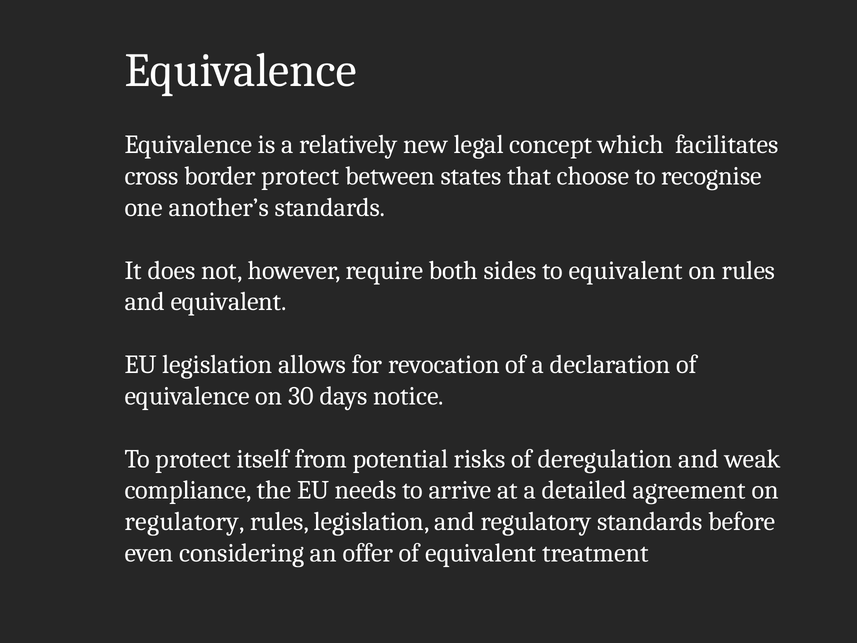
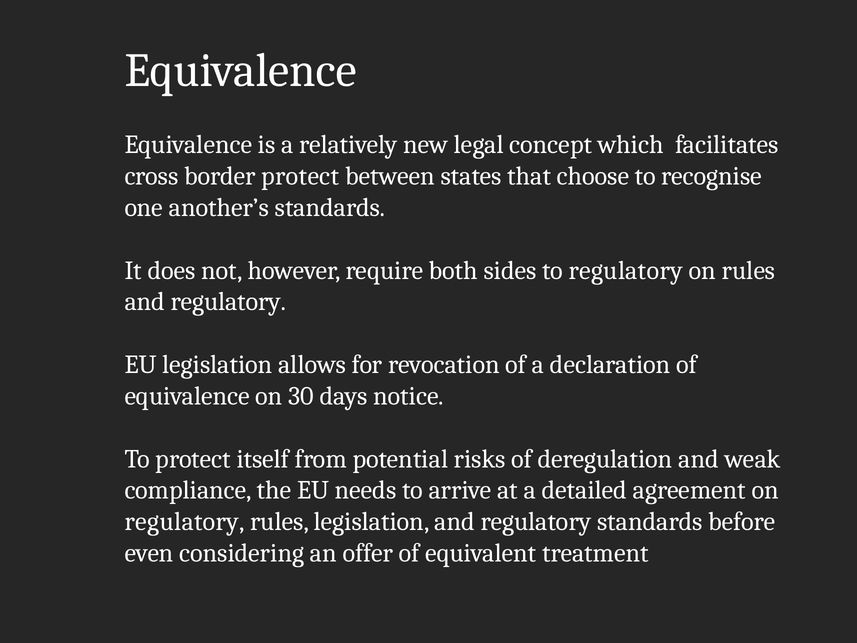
to equivalent: equivalent -> regulatory
equivalent at (229, 302): equivalent -> regulatory
